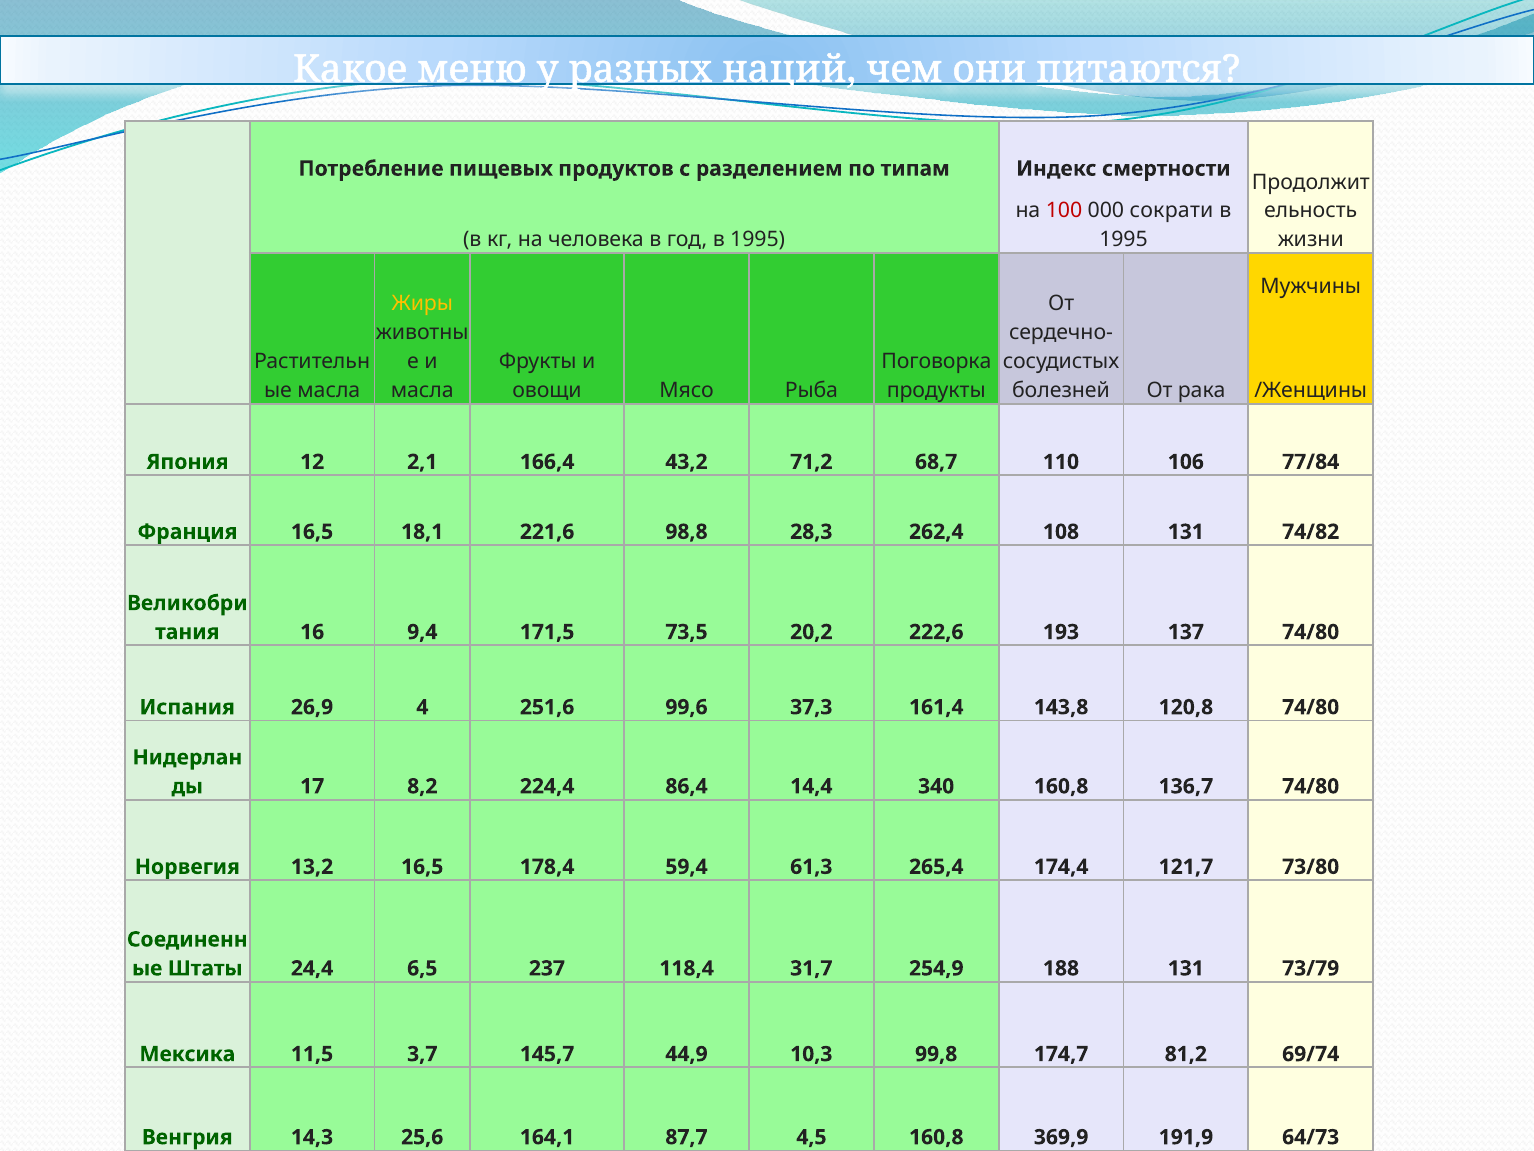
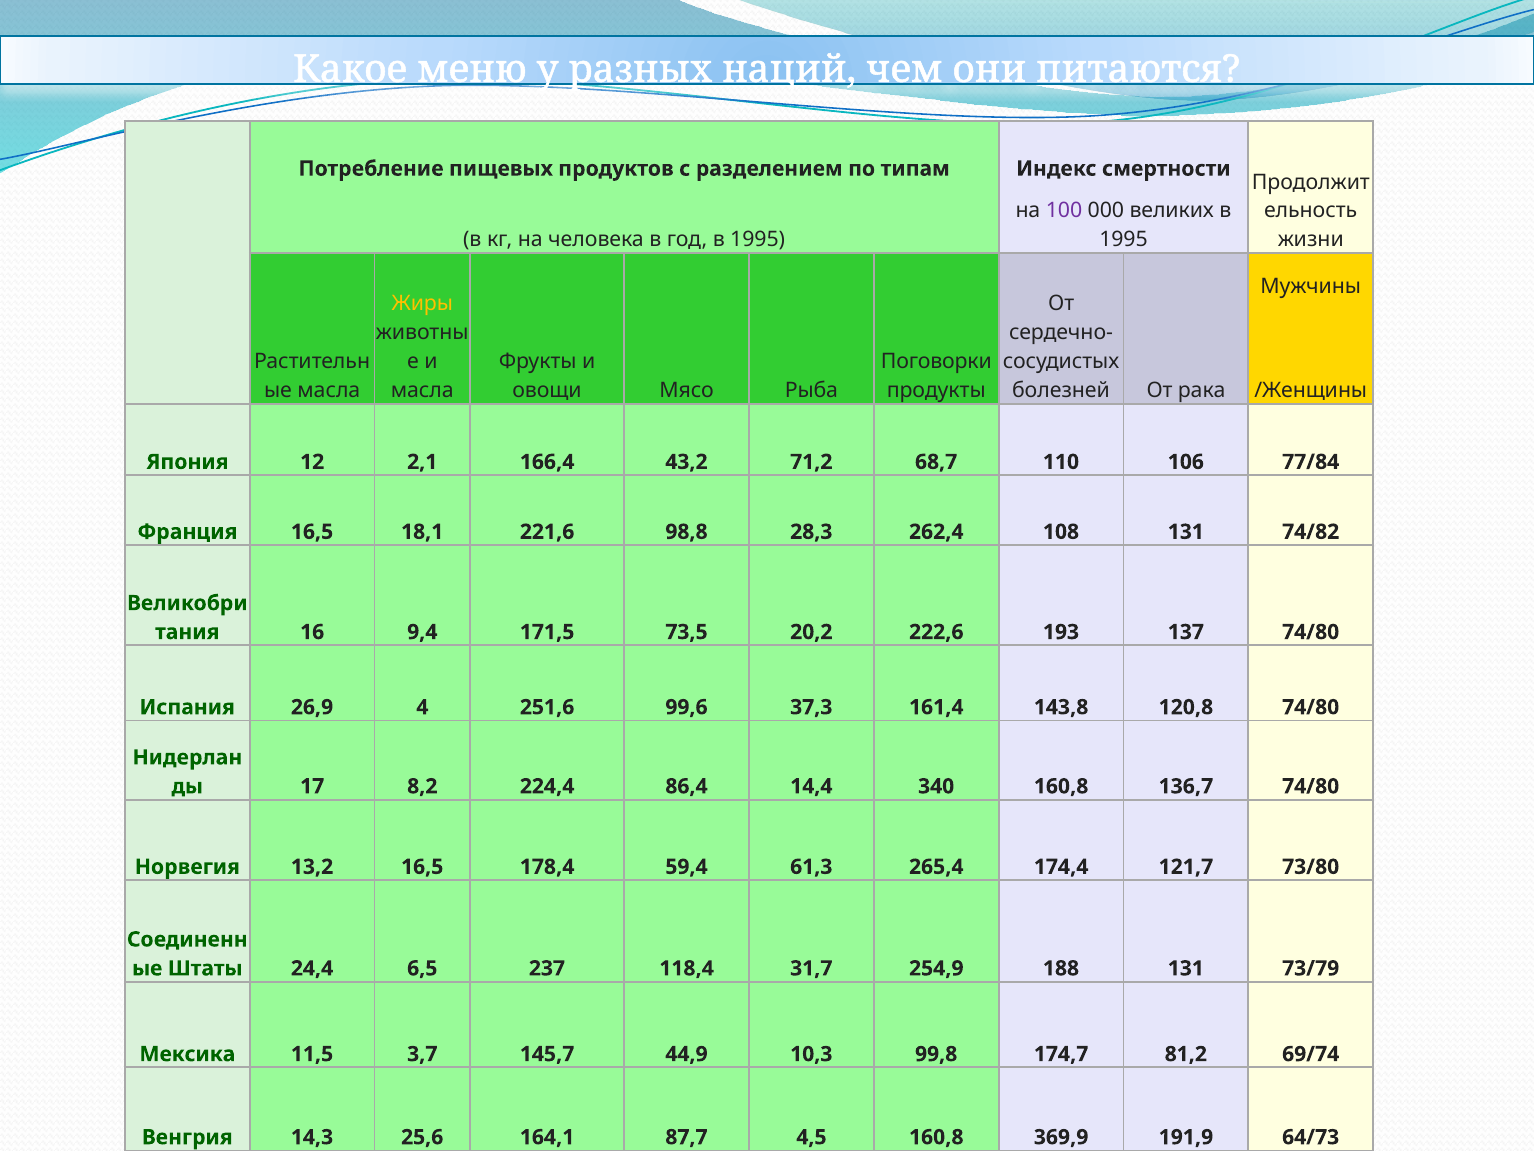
100 colour: red -> purple
сократи: сократи -> великих
Поговорка: Поговорка -> Поговорки
